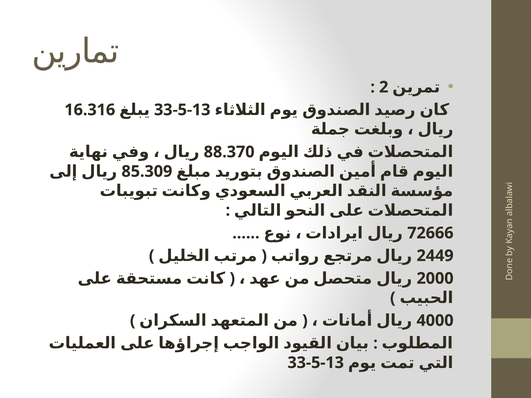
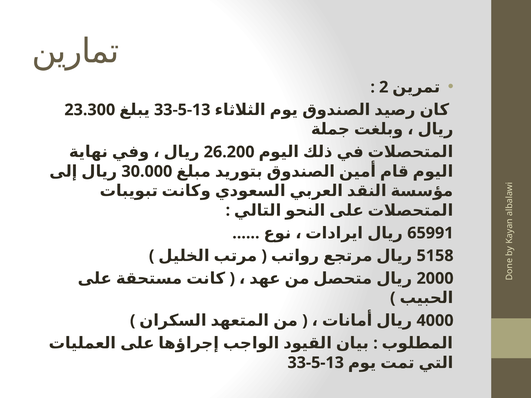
16.316: 16.316 -> 23.300
88.370: 88.370 -> 26.200
85.309: 85.309 -> 30.000
72666: 72666 -> 65991
2449: 2449 -> 5158
